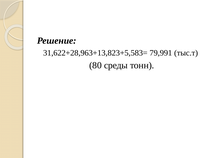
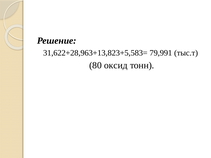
среды: среды -> оксид
